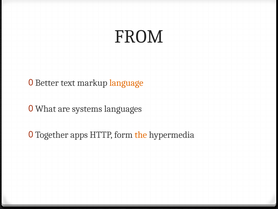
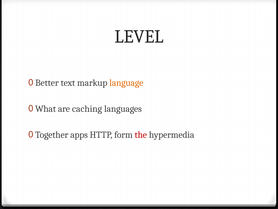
FROM: FROM -> LEVEL
systems: systems -> caching
the colour: orange -> red
